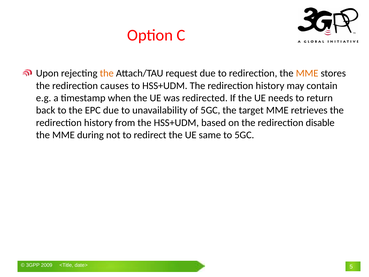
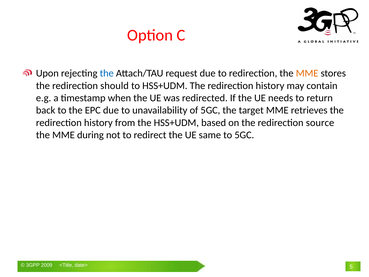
the at (107, 73) colour: orange -> blue
causes: causes -> should
disable: disable -> source
